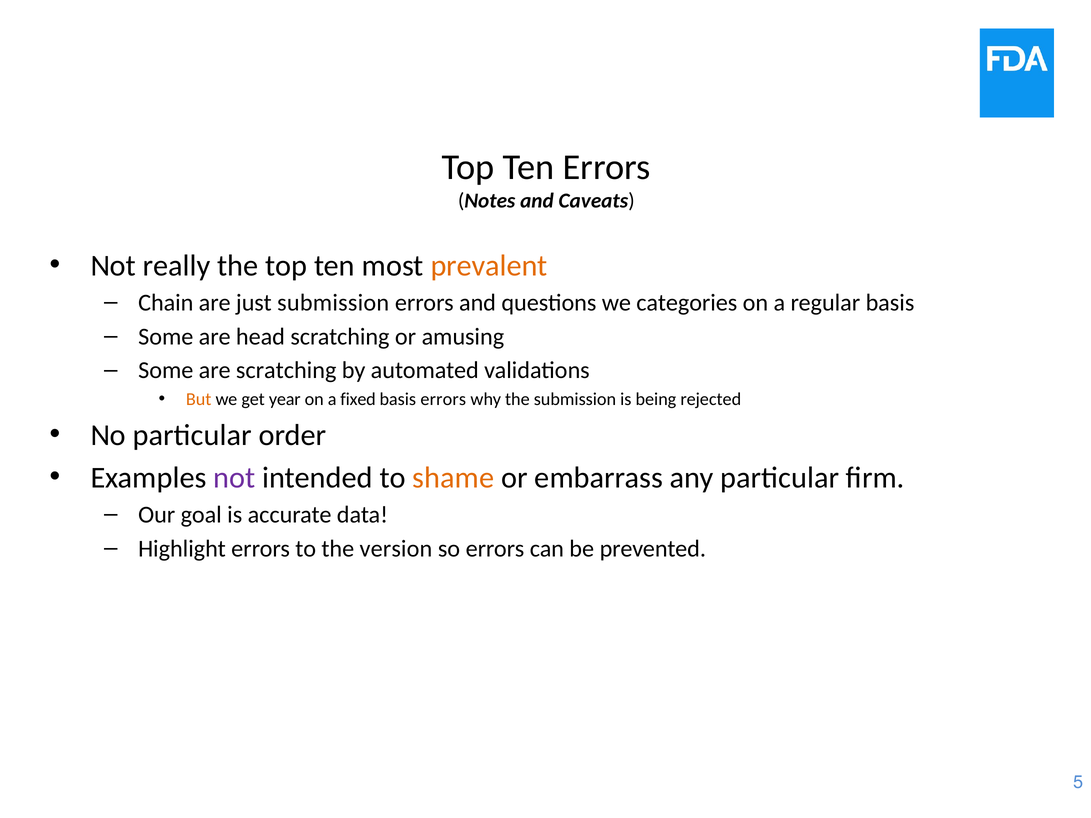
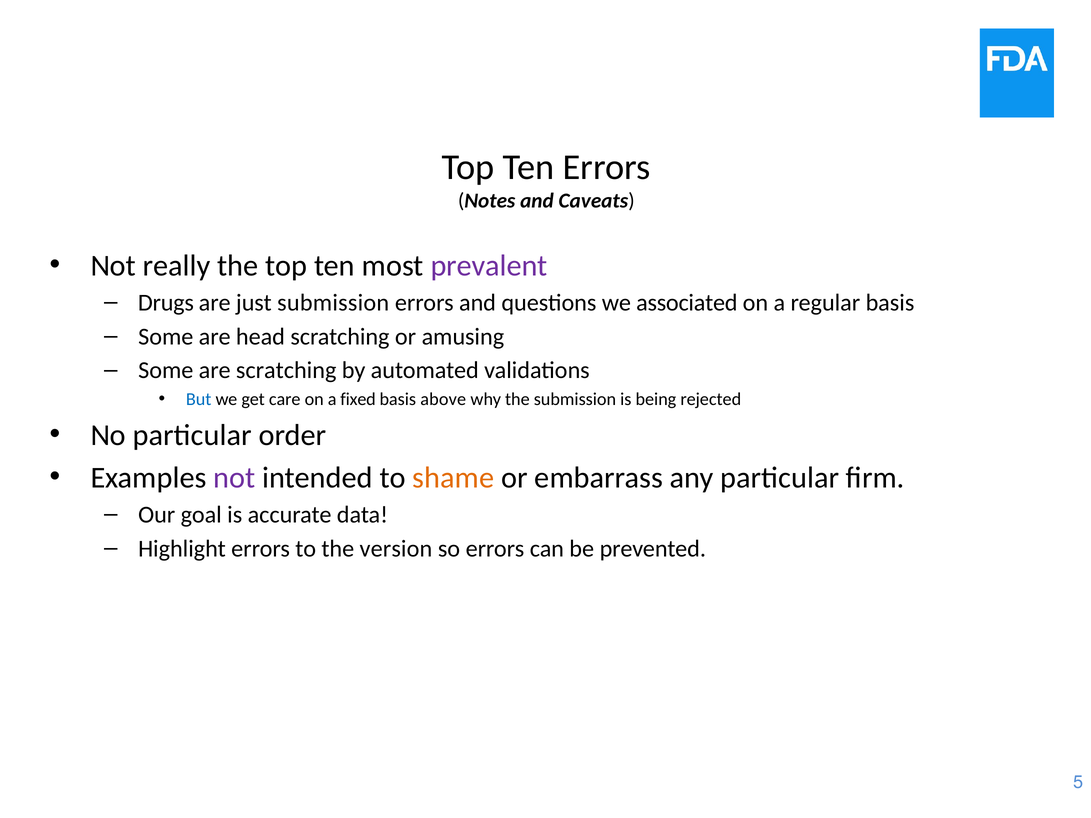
prevalent colour: orange -> purple
Chain: Chain -> Drugs
categories: categories -> associated
But colour: orange -> blue
year: year -> care
basis errors: errors -> above
